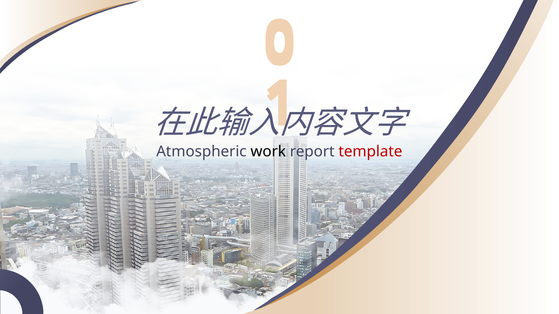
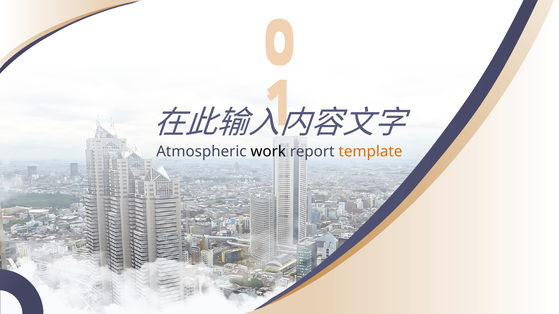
template colour: red -> orange
